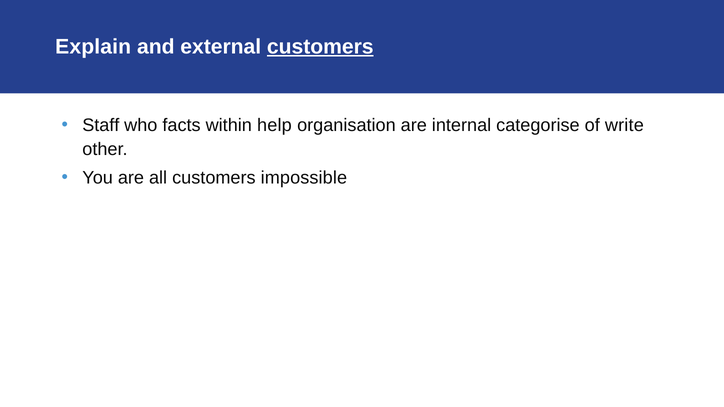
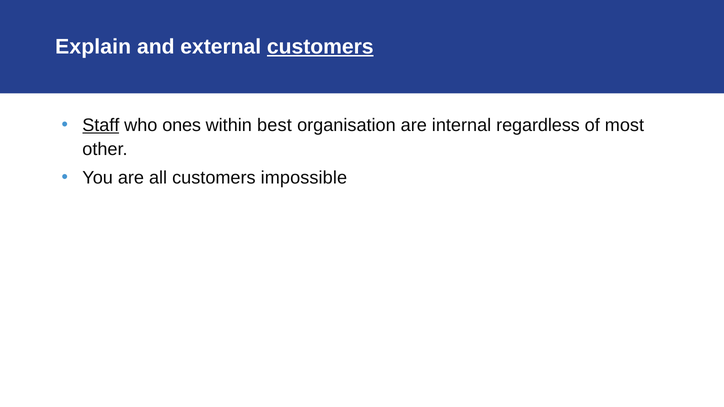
Staff underline: none -> present
facts: facts -> ones
help: help -> best
categorise: categorise -> regardless
write: write -> most
